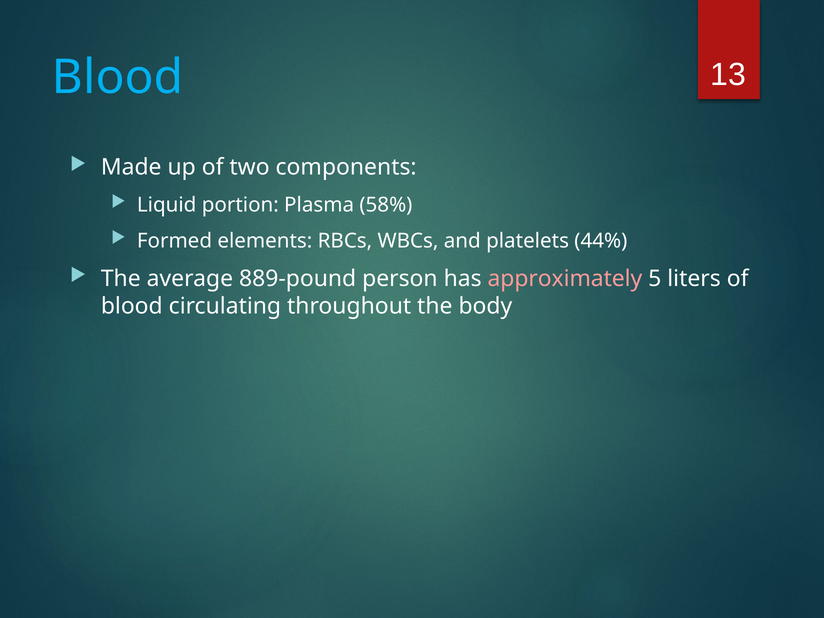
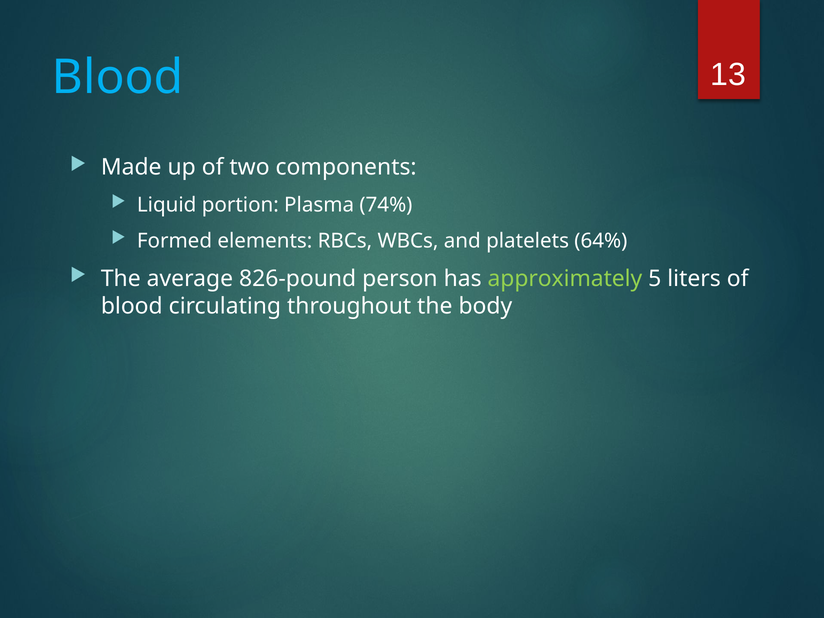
58%: 58% -> 74%
44%: 44% -> 64%
889-pound: 889-pound -> 826-pound
approximately colour: pink -> light green
